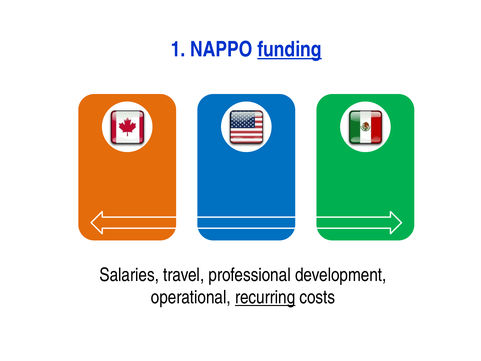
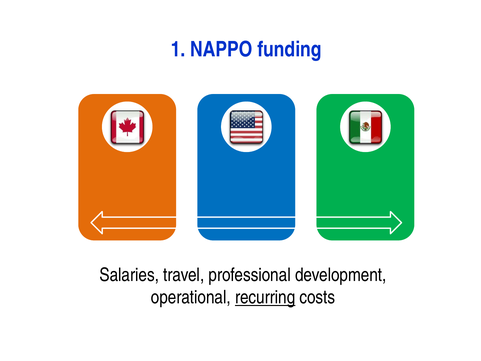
funding underline: present -> none
